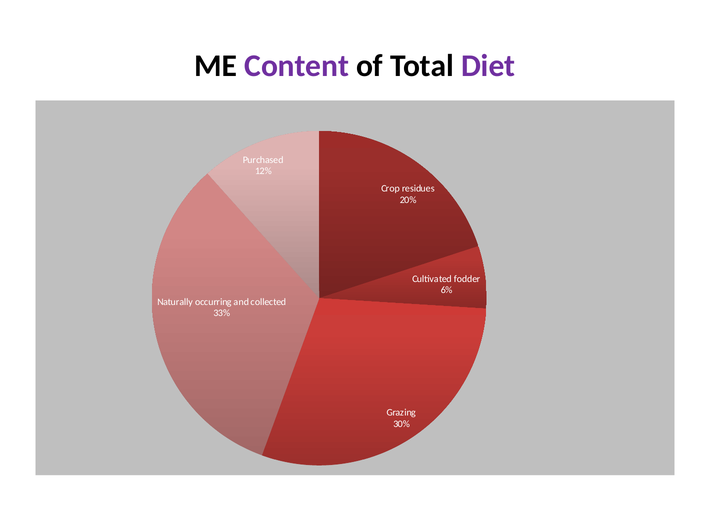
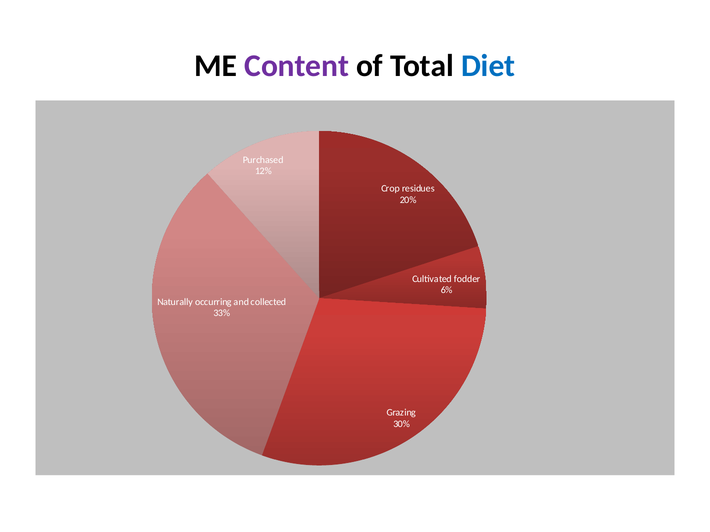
Diet colour: purple -> blue
